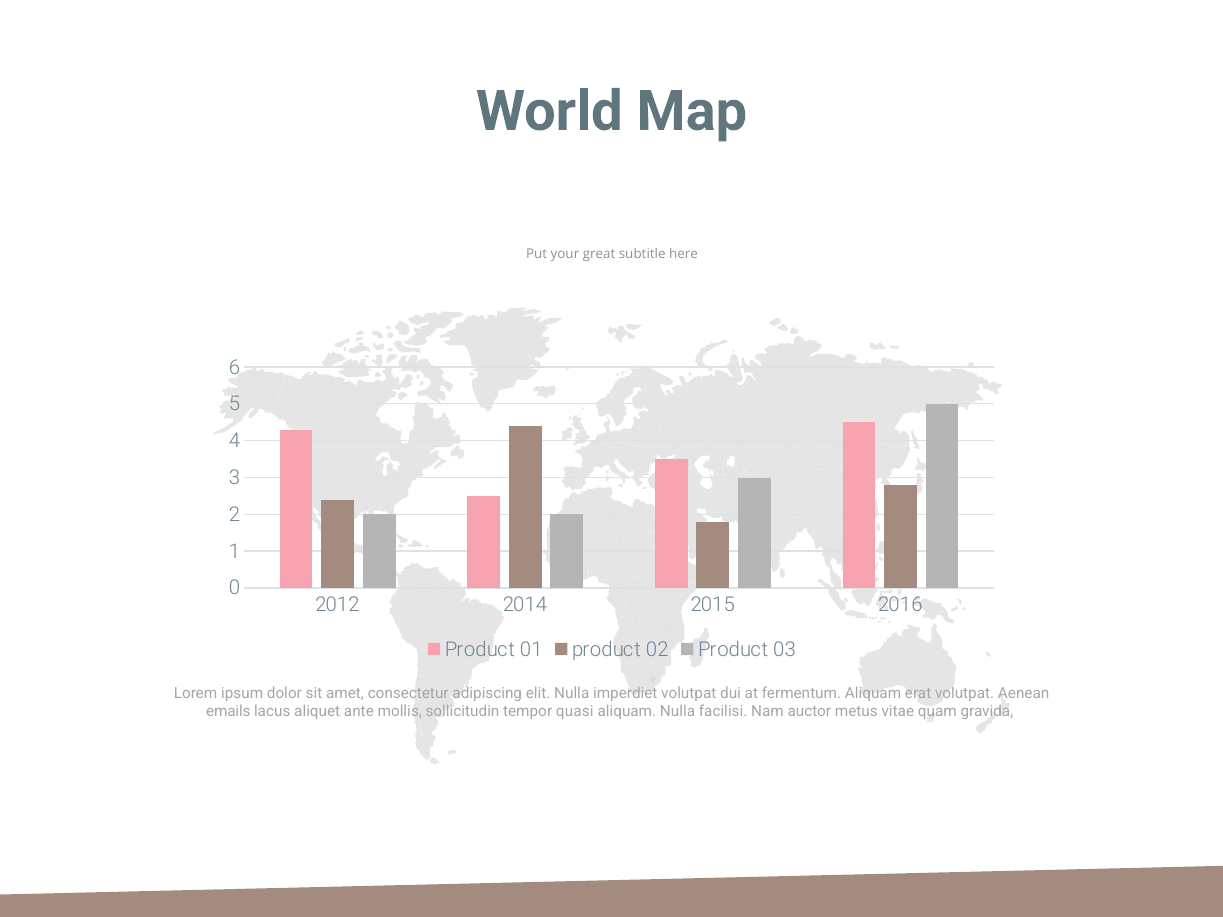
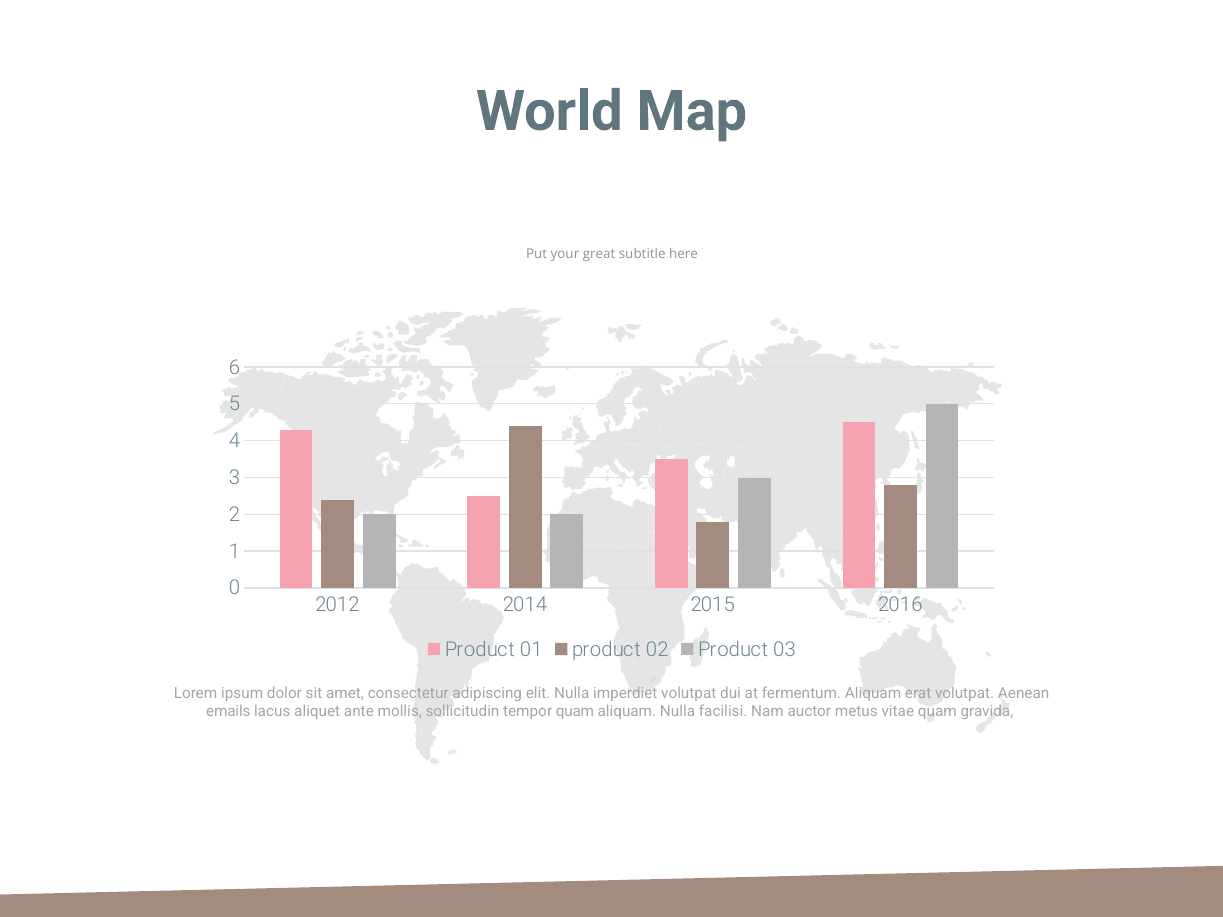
tempor quasi: quasi -> quam
